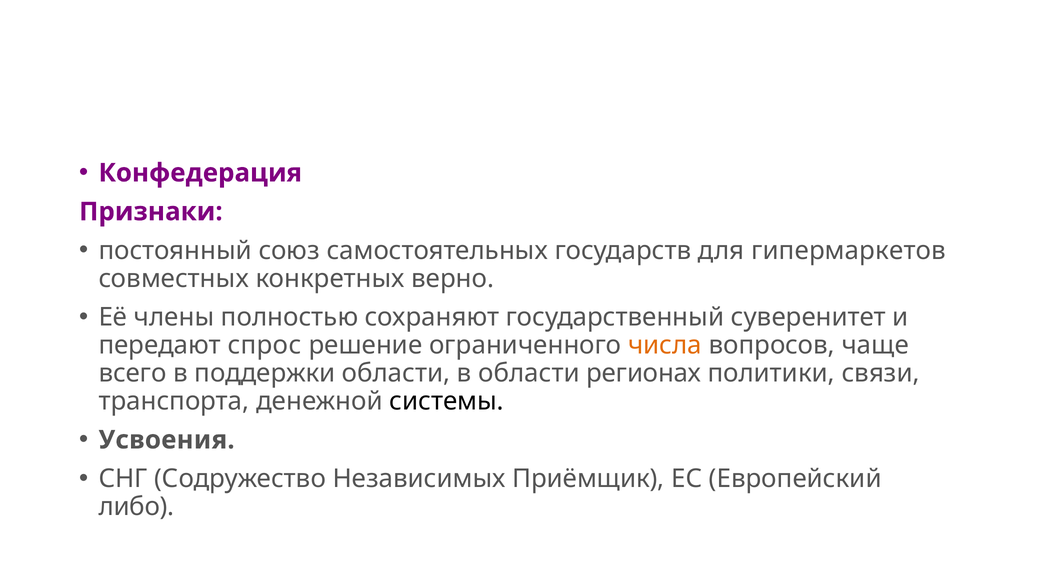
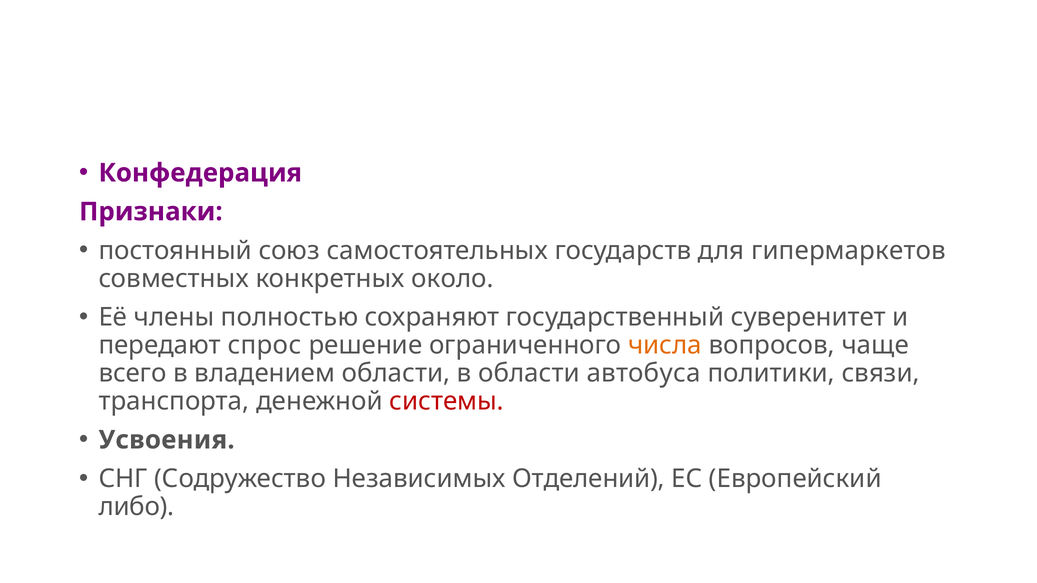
верно: верно -> около
поддержки: поддержки -> владением
регионах: регионах -> автобуса
системы colour: black -> red
Приёмщик: Приёмщик -> Отделений
